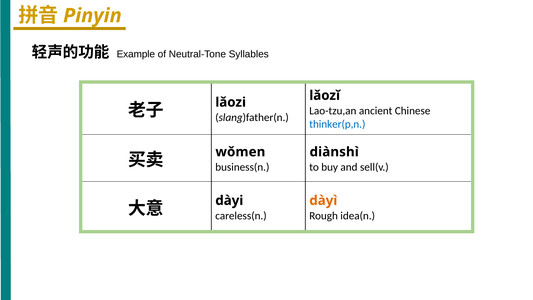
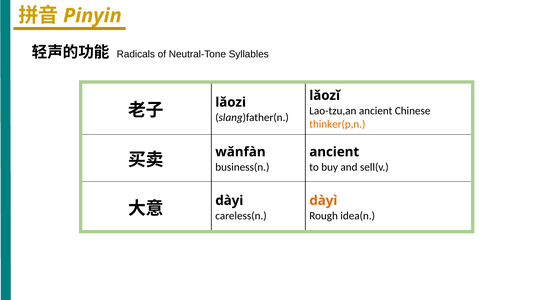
Example: Example -> Radicals
thinker(p,n colour: blue -> orange
diànshì at (334, 152): diànshì -> ancient
wǒmen: wǒmen -> wǎnfàn
